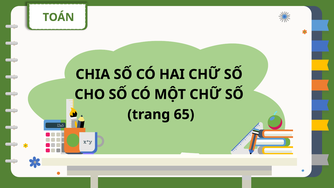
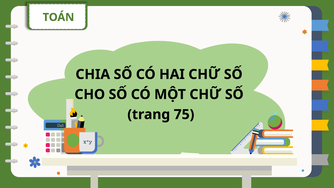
65: 65 -> 75
